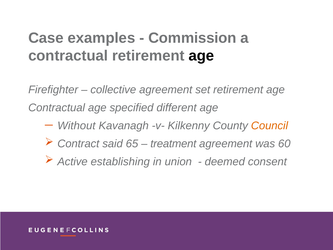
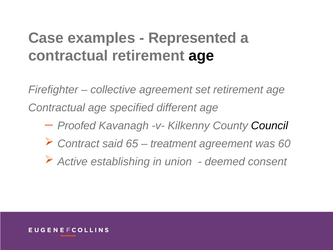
Commission: Commission -> Represented
Without: Without -> Proofed
Council colour: orange -> black
